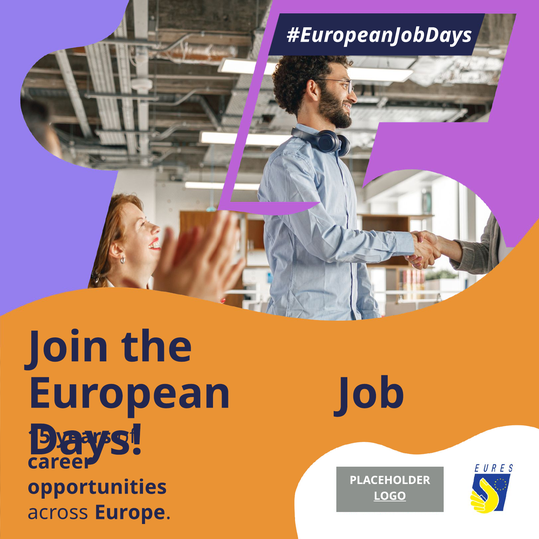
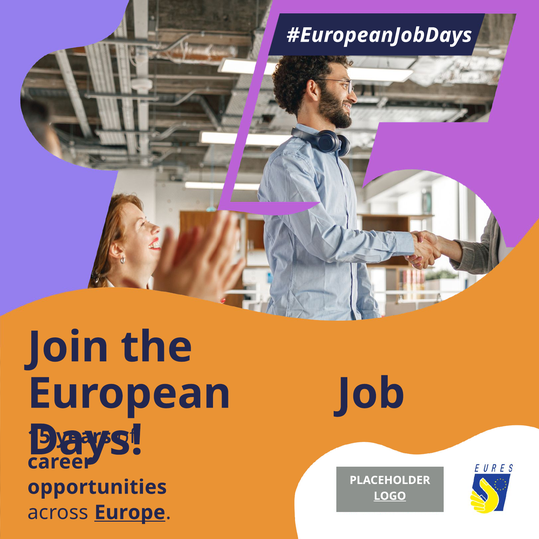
Europe underline: none -> present
